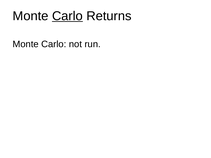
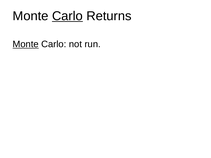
Monte at (26, 44) underline: none -> present
